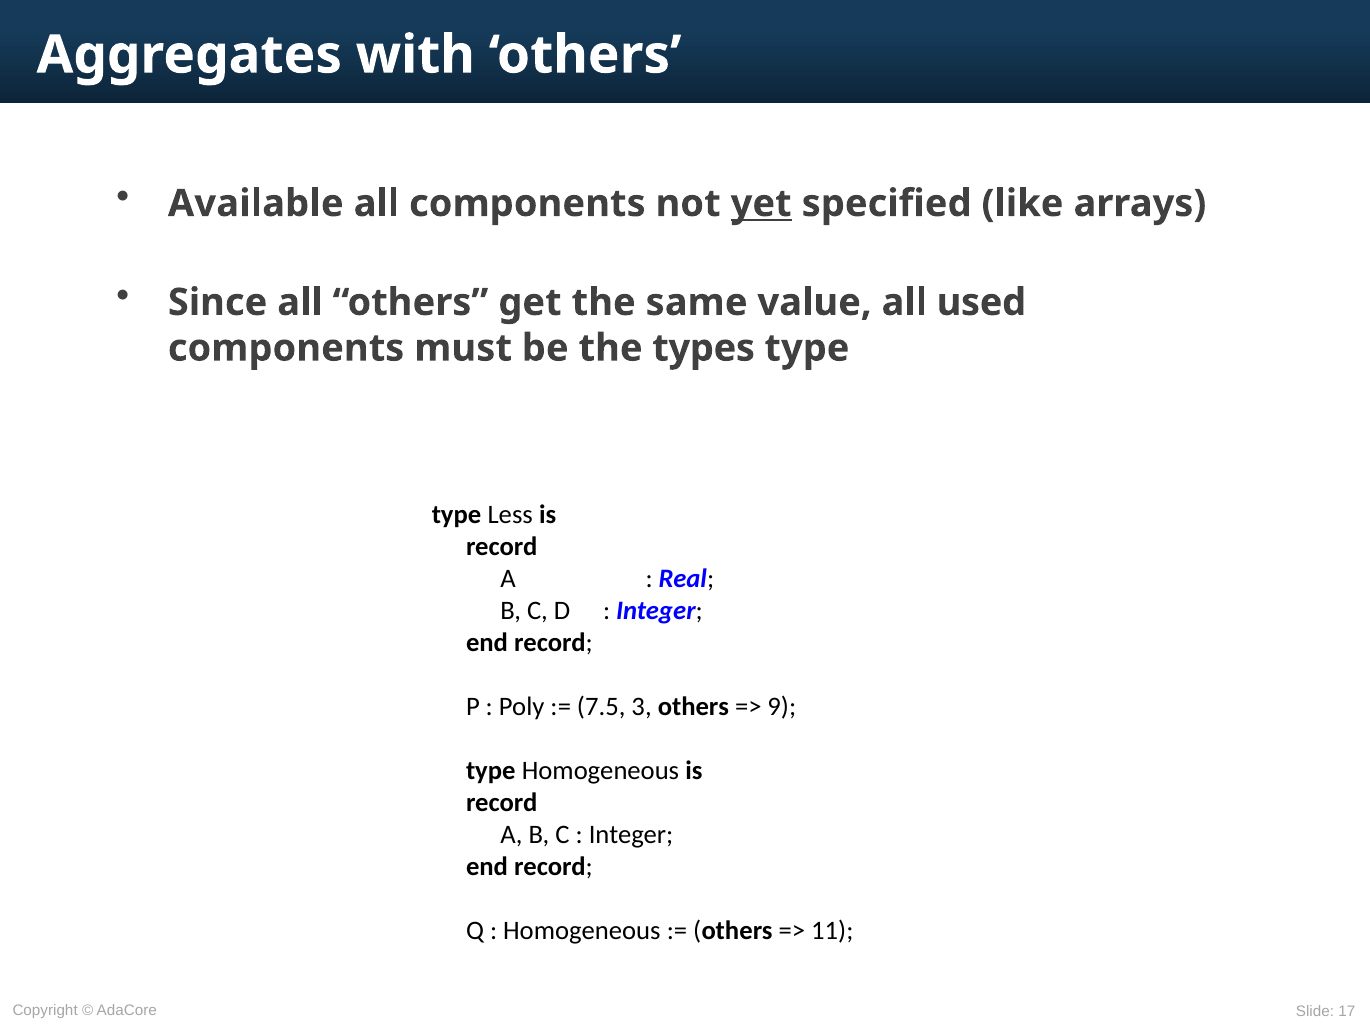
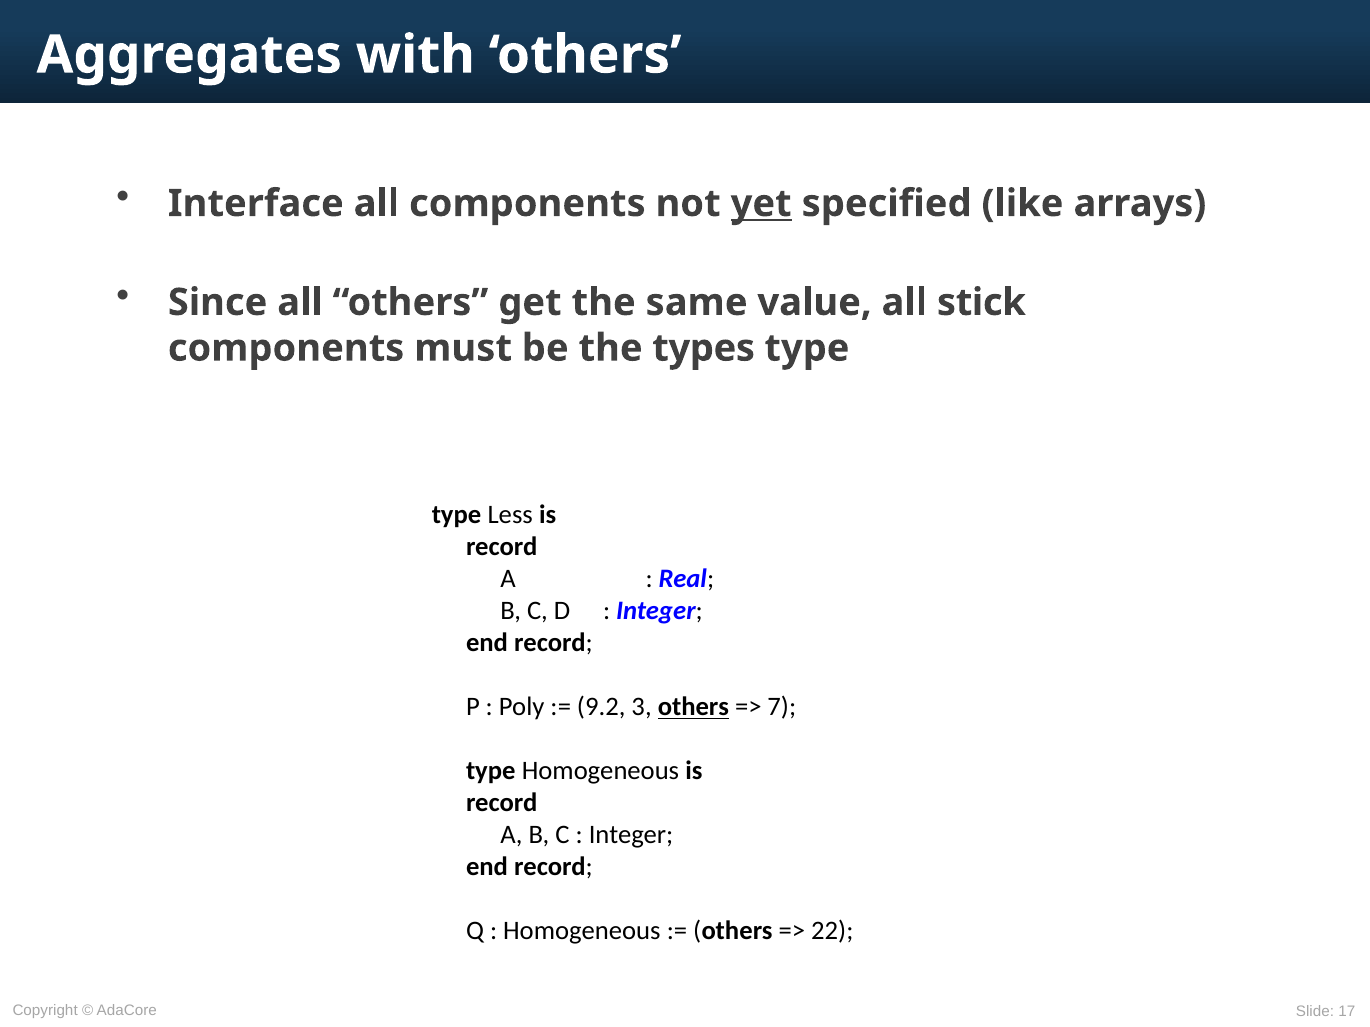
Available: Available -> Interface
used: used -> stick
7.5: 7.5 -> 9.2
others at (693, 707) underline: none -> present
9: 9 -> 7
11: 11 -> 22
